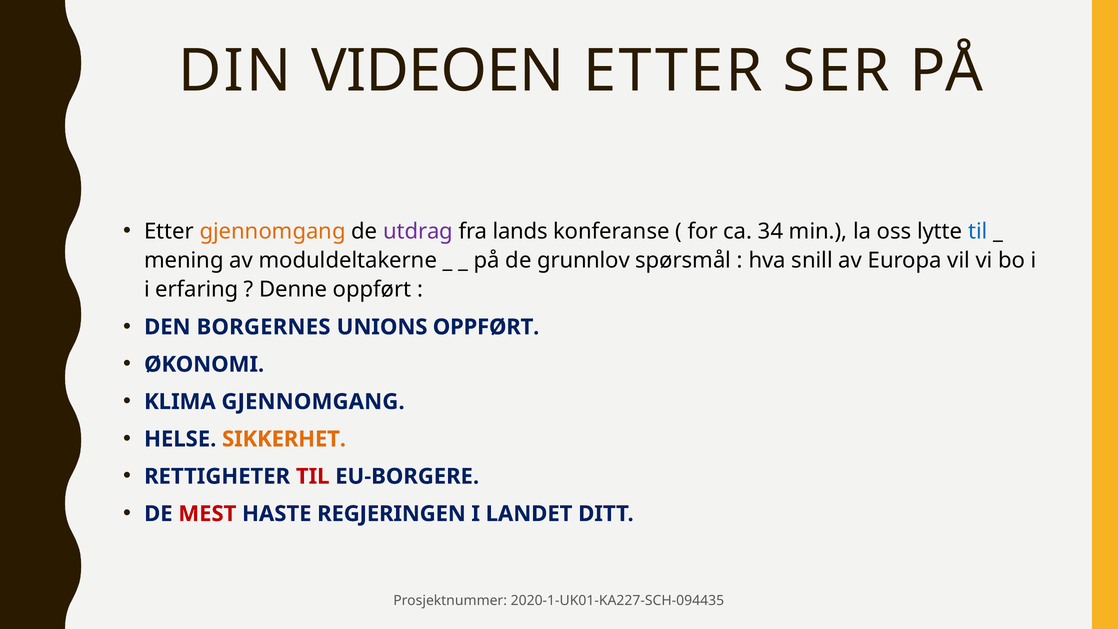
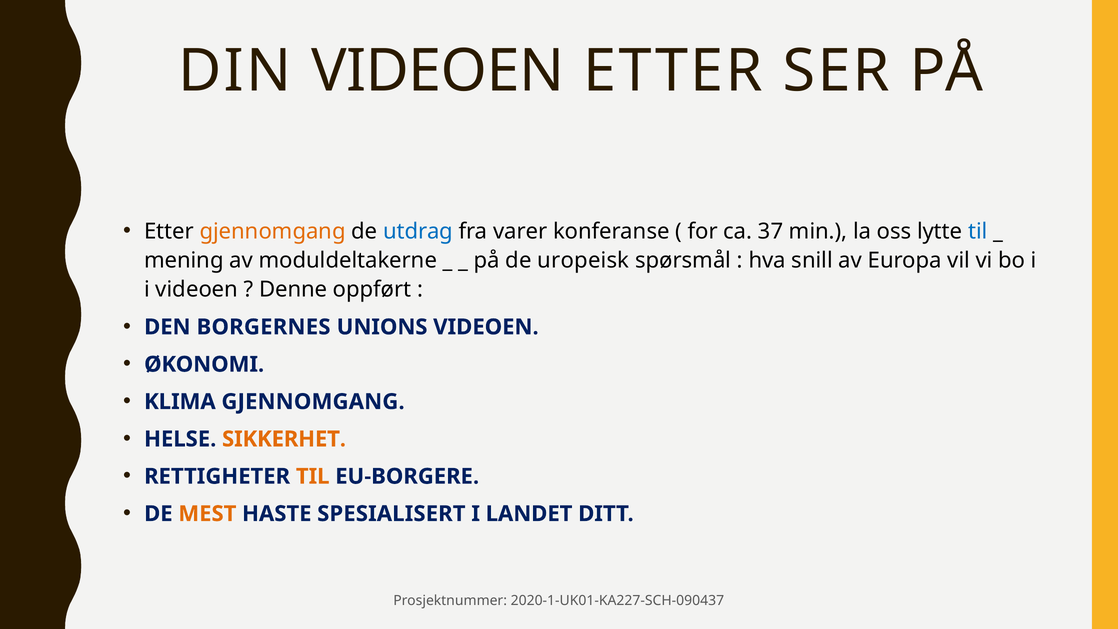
utdrag colour: purple -> blue
lands: lands -> varer
34: 34 -> 37
grunnlov: grunnlov -> uropeisk
i erfaring: erfaring -> videoen
UNIONS OPPFØRT: OPPFØRT -> VIDEOEN
TIL at (313, 476) colour: red -> orange
MEST colour: red -> orange
REGJERINGEN: REGJERINGEN -> SPESIALISERT
2020-1-UK01-KA227-SCH-094435: 2020-1-UK01-KA227-SCH-094435 -> 2020-1-UK01-KA227-SCH-090437
